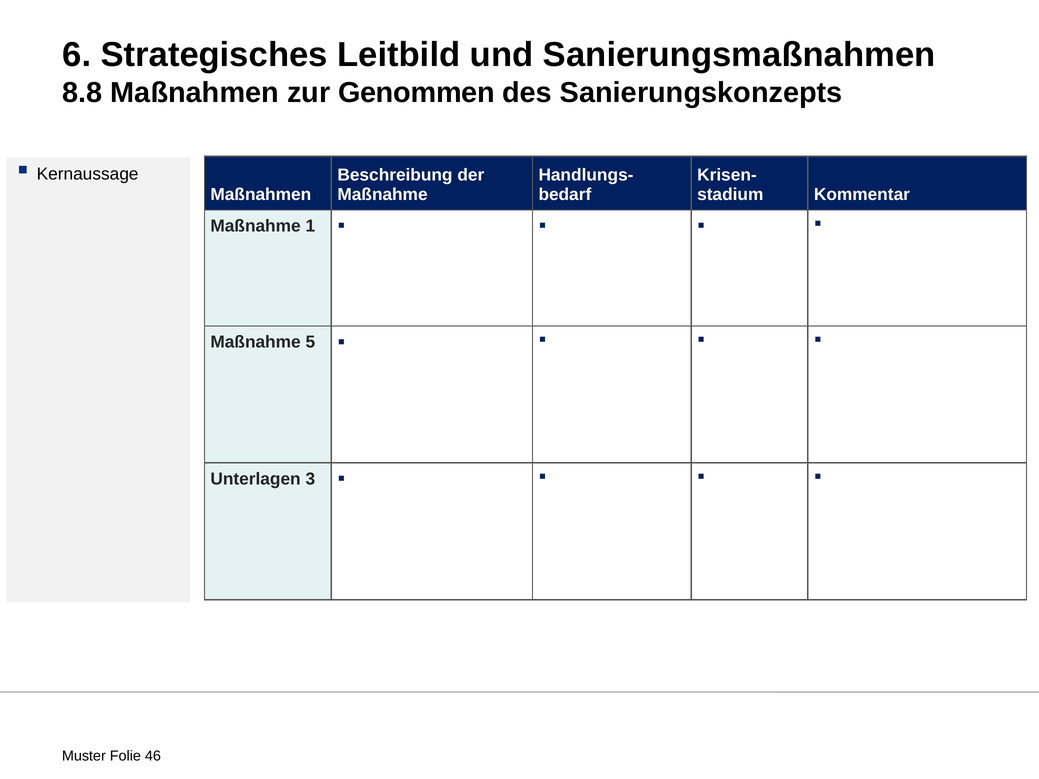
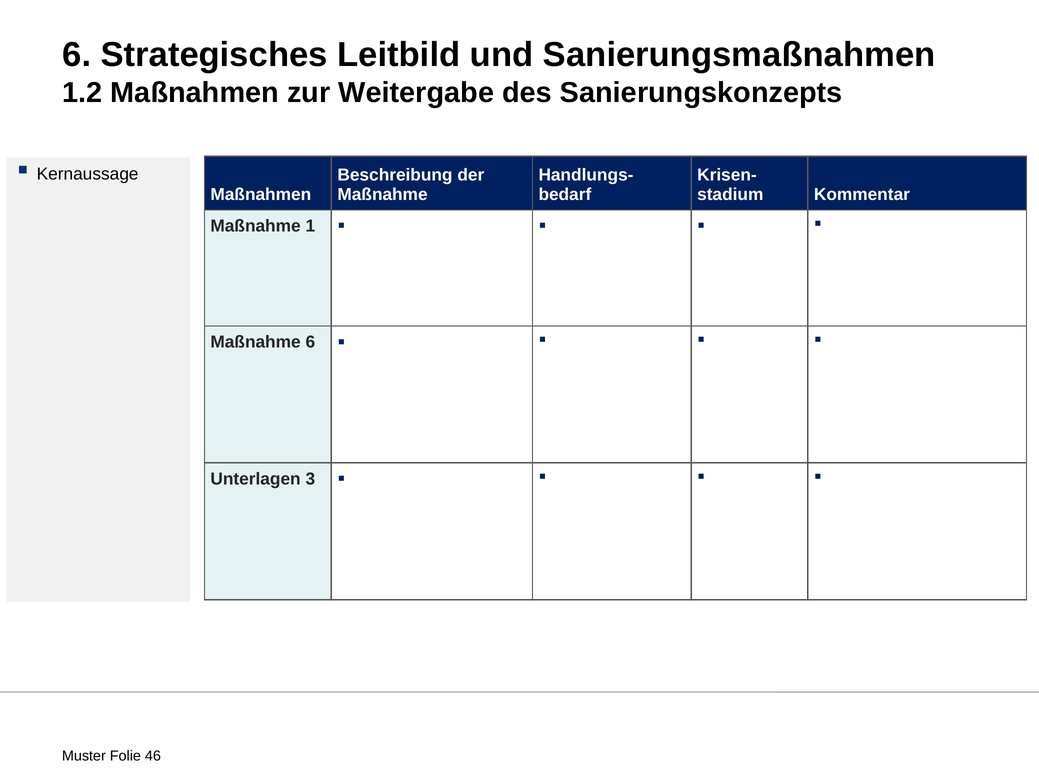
8.8: 8.8 -> 1.2
Genommen: Genommen -> Weitergabe
Maßnahme 5: 5 -> 6
